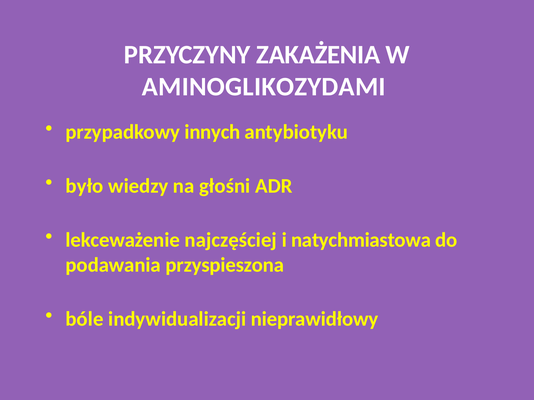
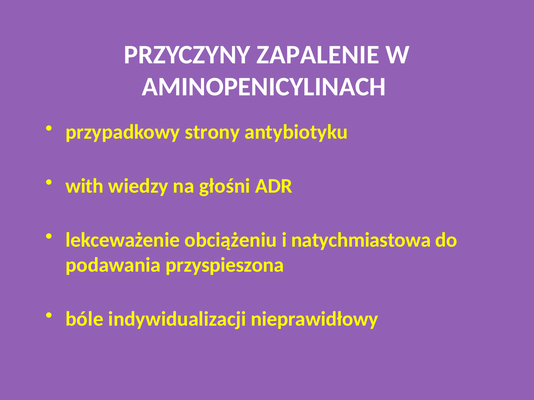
ZAKAŻENIA: ZAKAŻENIA -> ZAPALENIE
AMINOGLIKOZYDAMI: AMINOGLIKOZYDAMI -> AMINOPENICYLINACH
innych: innych -> strony
było: było -> with
najczęściej: najczęściej -> obciążeniu
